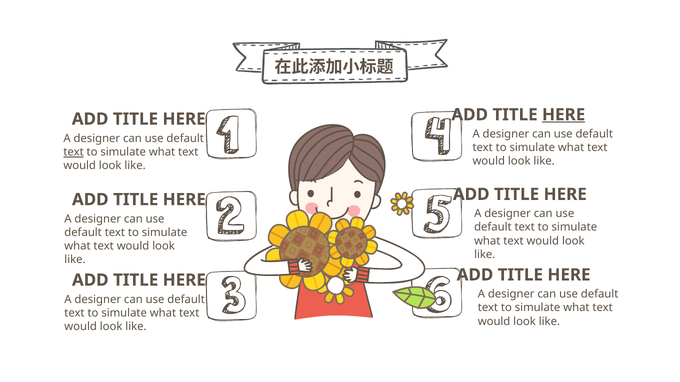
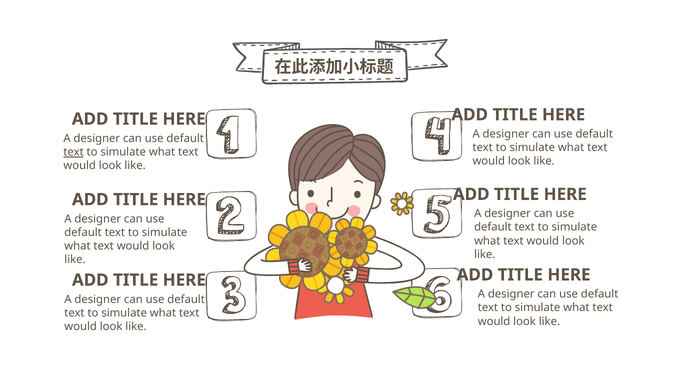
HERE at (564, 115) underline: present -> none
